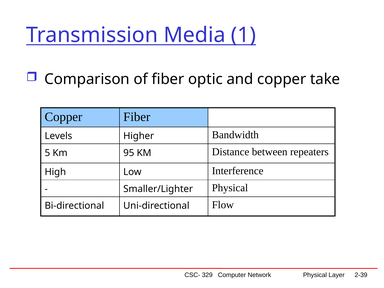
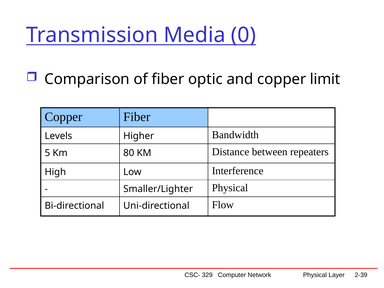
1: 1 -> 0
take: take -> limit
95: 95 -> 80
